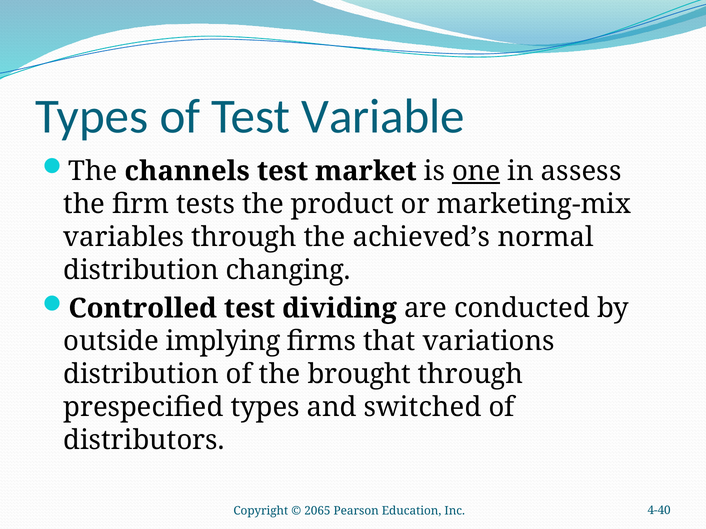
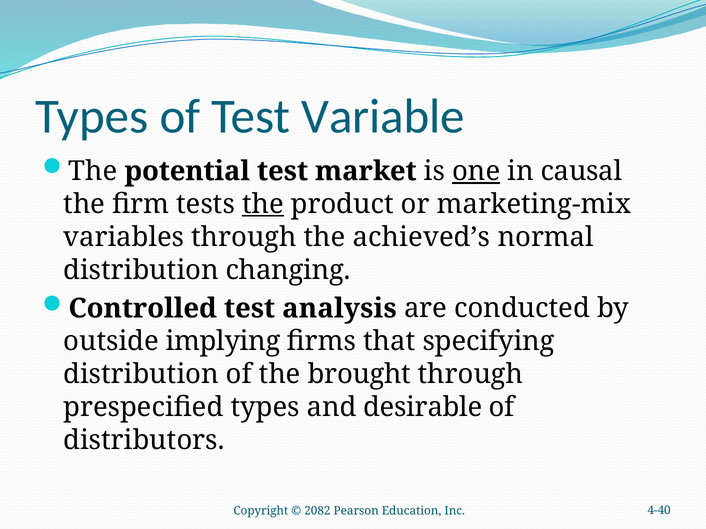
channels: channels -> potential
assess: assess -> causal
the at (263, 204) underline: none -> present
dividing: dividing -> analysis
variations: variations -> specifying
switched: switched -> desirable
2065: 2065 -> 2082
